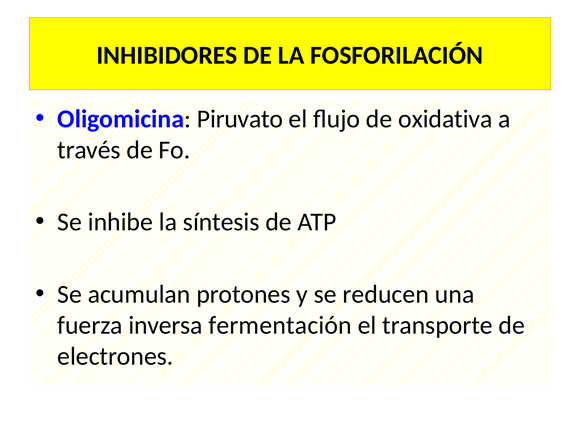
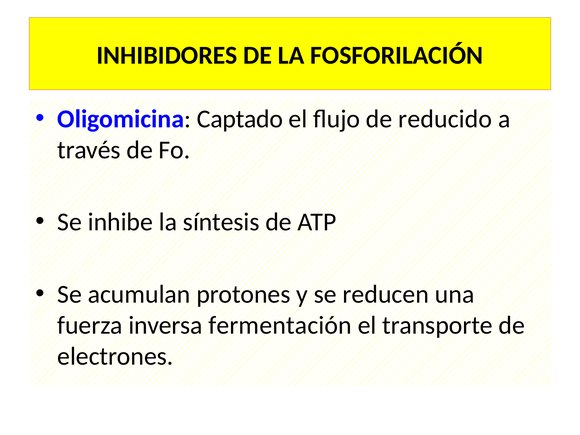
Piruvato: Piruvato -> Captado
oxidativa: oxidativa -> reducido
